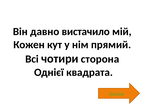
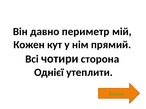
вистачило: вистачило -> периметр
квадрата: квадрата -> утеплити
